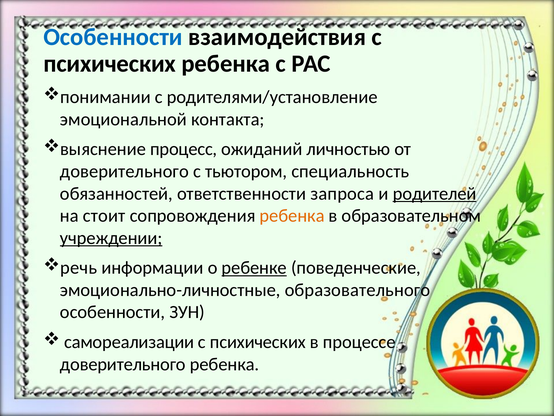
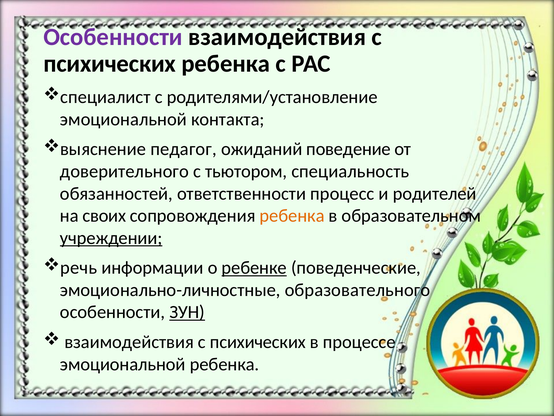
Особенности at (113, 37) colour: blue -> purple
понимании: понимании -> специалист
процесс: процесс -> педагог
личностью: личностью -> поведение
запроса: запроса -> процесс
родителей underline: present -> none
стоит: стоит -> своих
ЗУН underline: none -> present
самореализации at (129, 342): самореализации -> взаимодействия
доверительного at (123, 364): доверительного -> эмоциональной
